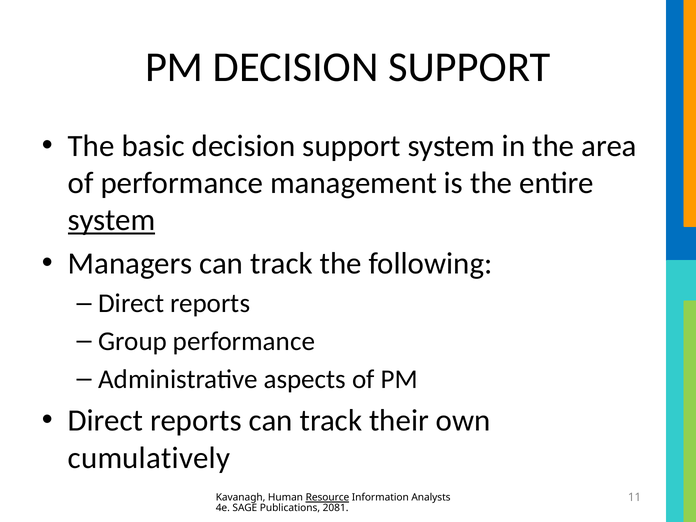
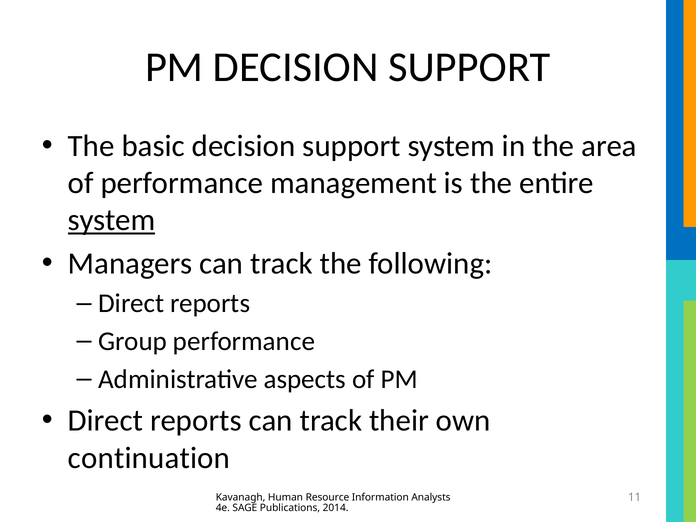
cumulatively: cumulatively -> continuation
Resource underline: present -> none
2081: 2081 -> 2014
